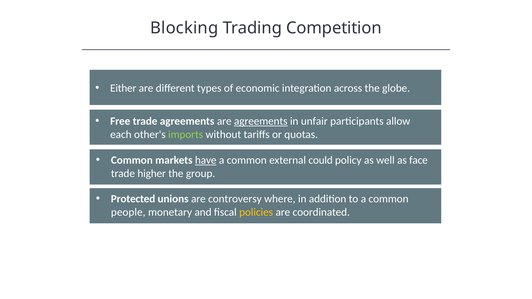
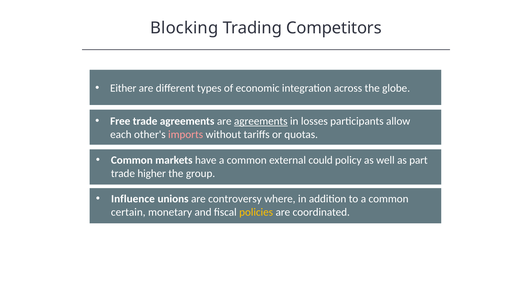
Competition: Competition -> Competitors
unfair: unfair -> losses
imports colour: light green -> pink
have underline: present -> none
face: face -> part
Protected: Protected -> Influence
people: people -> certain
